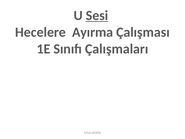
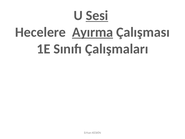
Ayırma underline: none -> present
